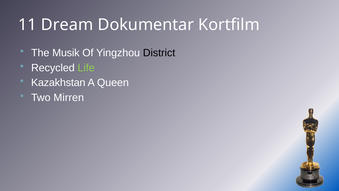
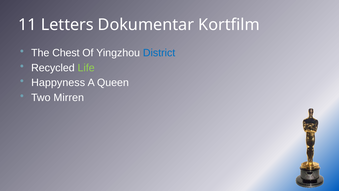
Dream: Dream -> Letters
Musik: Musik -> Chest
District colour: black -> blue
Kazakhstan: Kazakhstan -> Happyness
